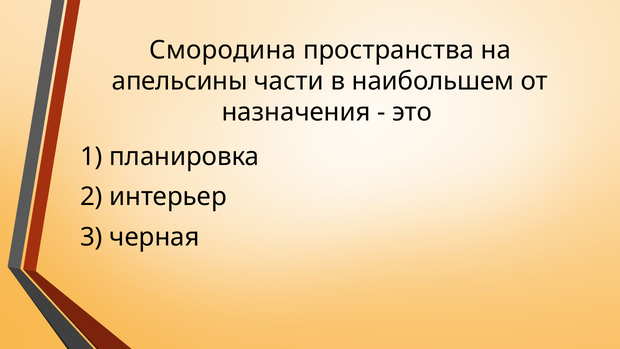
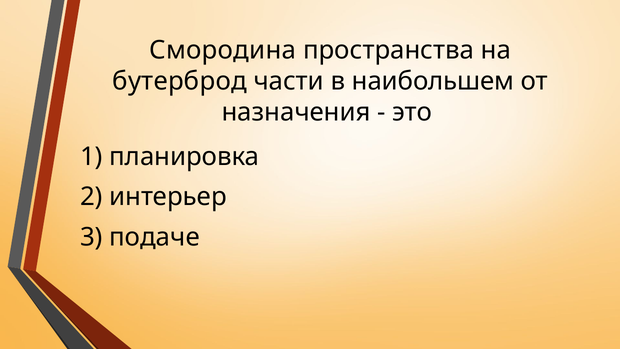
апельсины: апельсины -> бутерброд
черная: черная -> подаче
